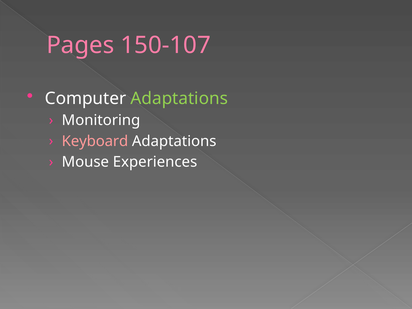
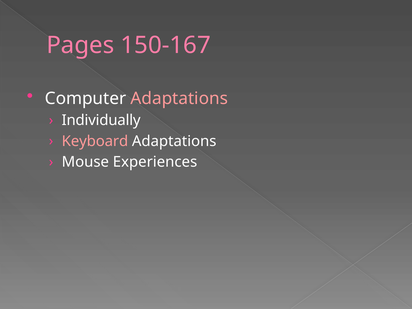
150-107: 150-107 -> 150-167
Adaptations at (179, 98) colour: light green -> pink
Monitoring: Monitoring -> Individually
